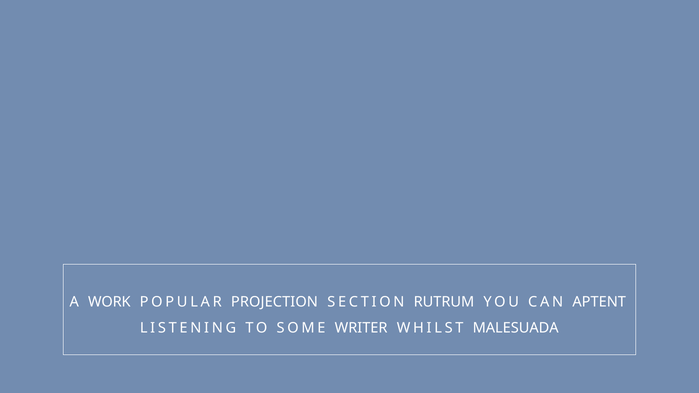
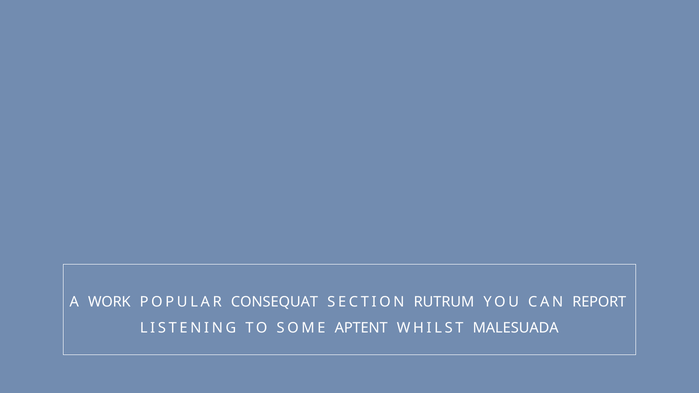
PROJECTION: PROJECTION -> CONSEQUAT
APTENT: APTENT -> REPORT
WRITER: WRITER -> APTENT
